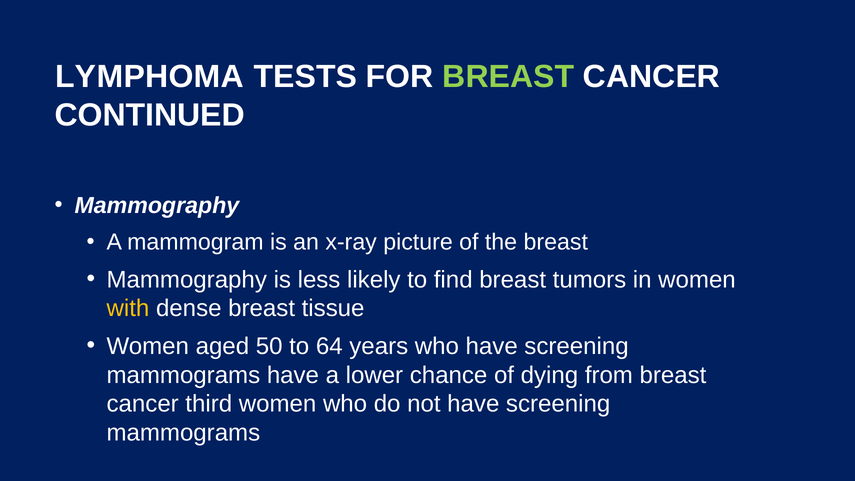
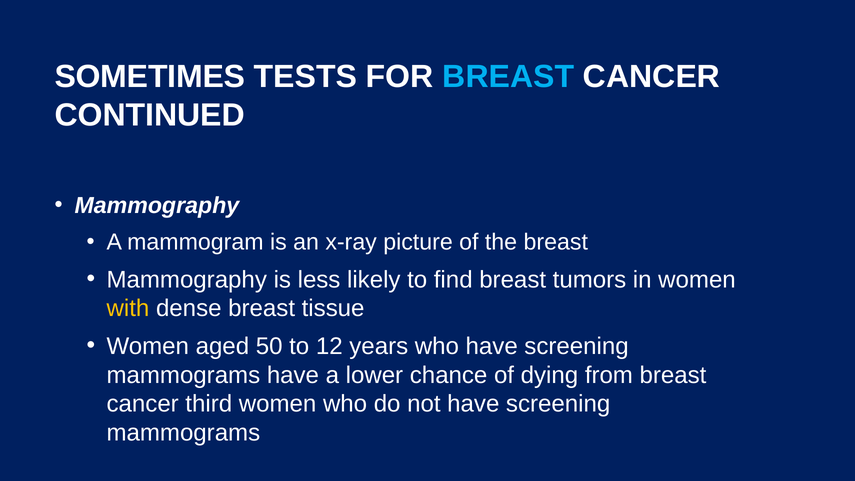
LYMPHOMA: LYMPHOMA -> SOMETIMES
BREAST at (508, 77) colour: light green -> light blue
64: 64 -> 12
